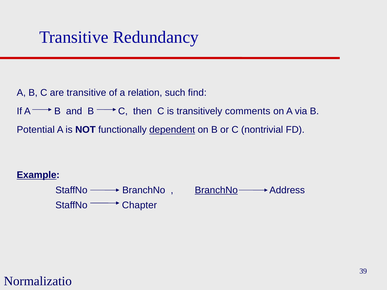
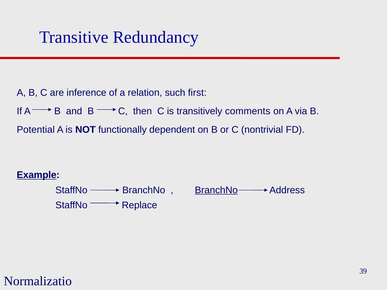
are transitive: transitive -> inference
find: find -> first
dependent underline: present -> none
Chapter: Chapter -> Replace
